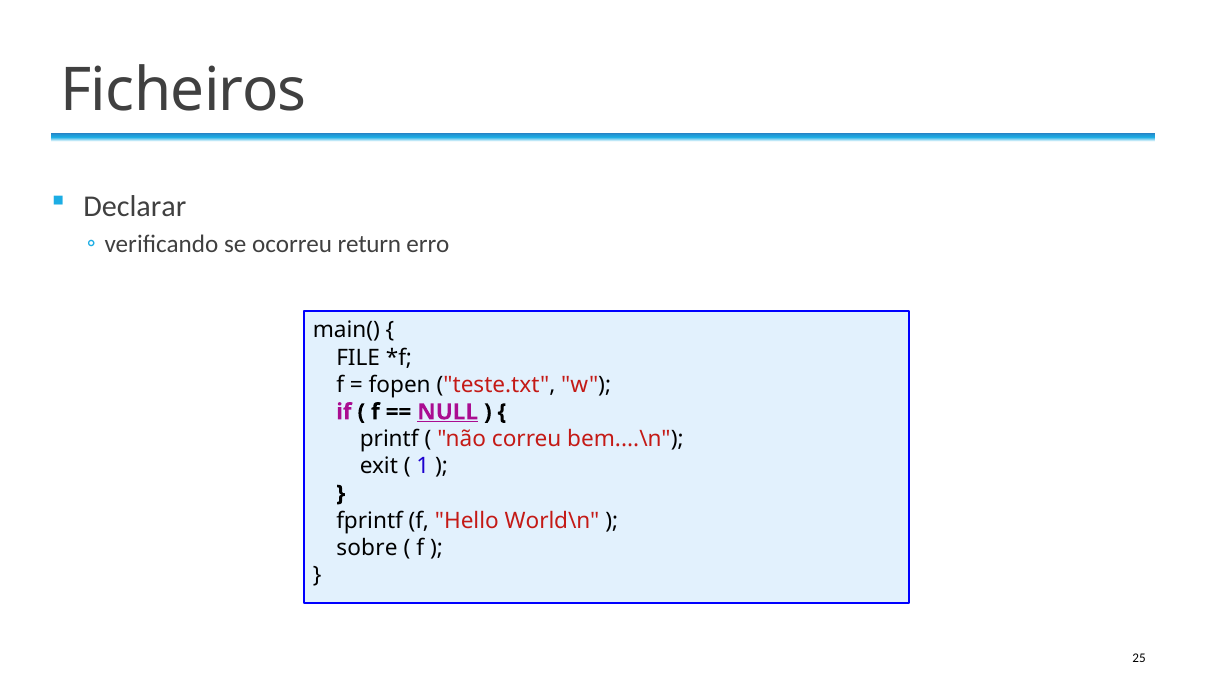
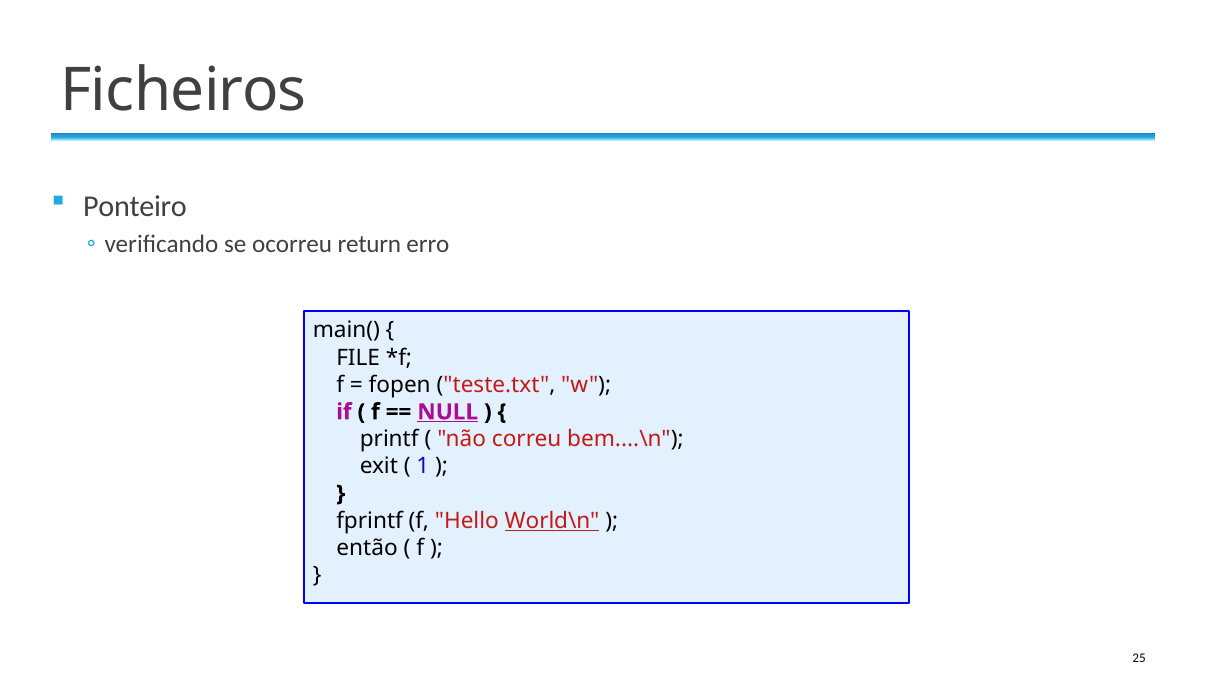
Declarar: Declarar -> Ponteiro
World\n underline: none -> present
sobre: sobre -> então
